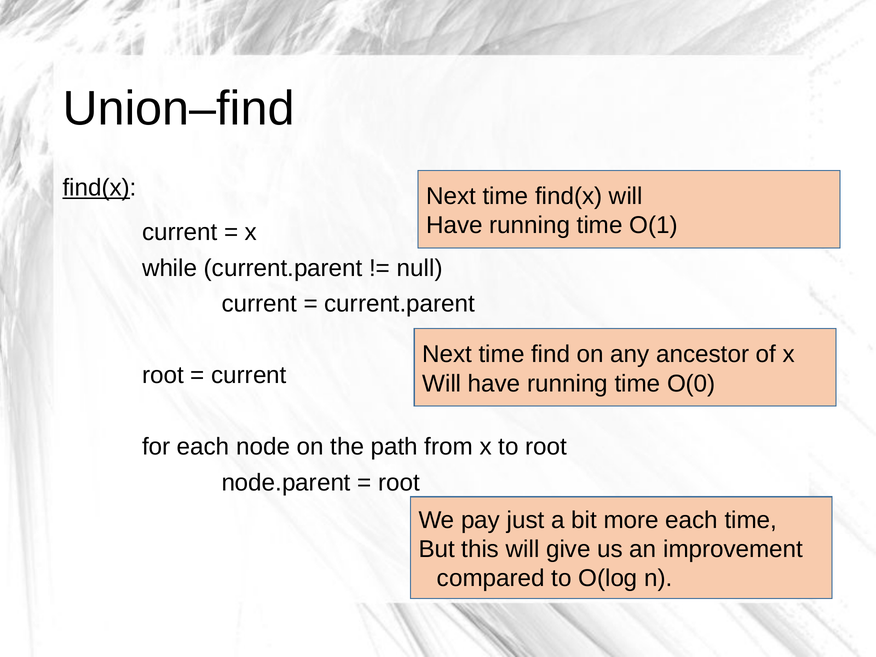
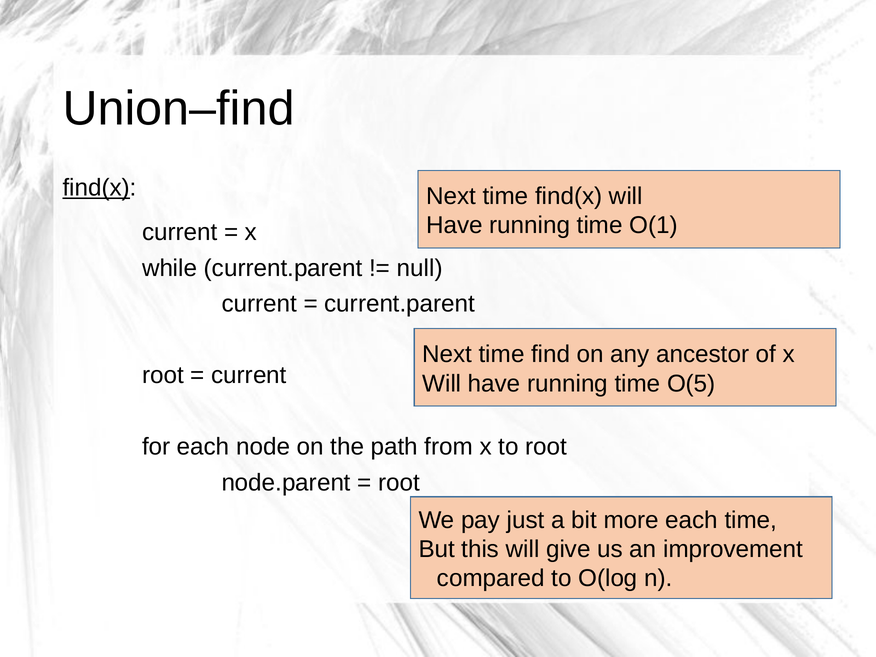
O(0: O(0 -> O(5
